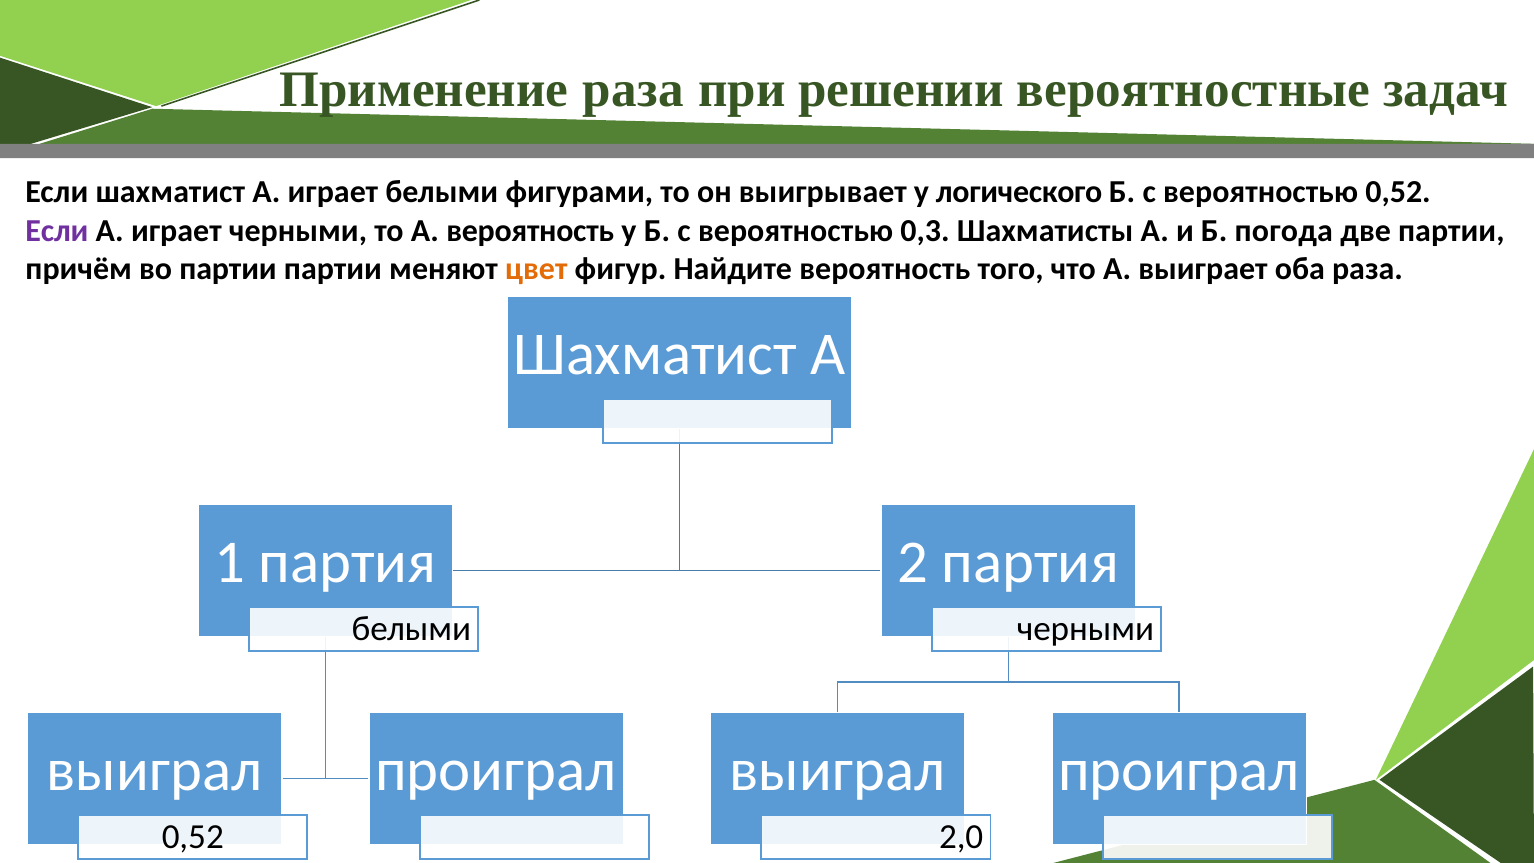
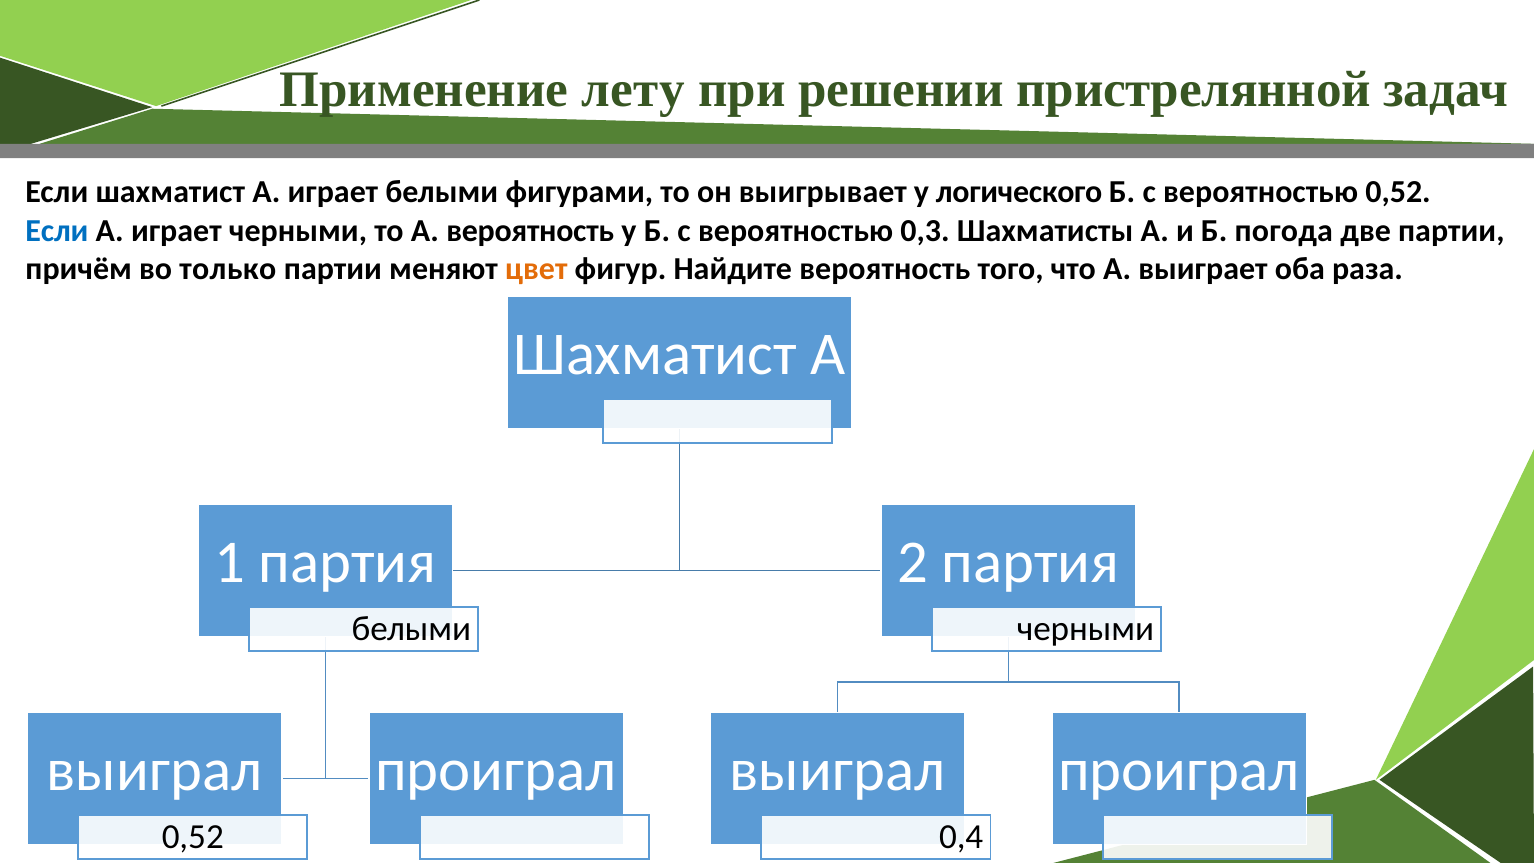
Применение раза: раза -> лету
вероятностные: вероятностные -> пристрелянной
Если at (57, 231) colour: purple -> blue
во партии: партии -> только
2,0: 2,0 -> 0,4
